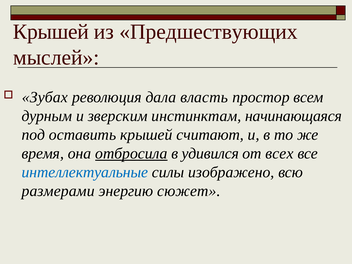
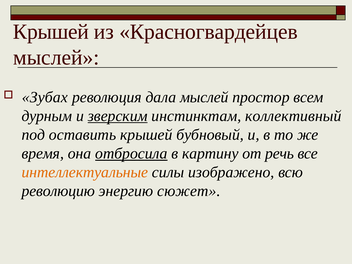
Предшествующих: Предшествующих -> Красногвардейцев
дала власть: власть -> мыслей
зверским underline: none -> present
начинающаяся: начинающаяся -> коллективный
считают: считают -> бубновый
удивился: удивился -> картину
всех: всех -> речь
интеллектуальные colour: blue -> orange
размерами: размерами -> революцию
